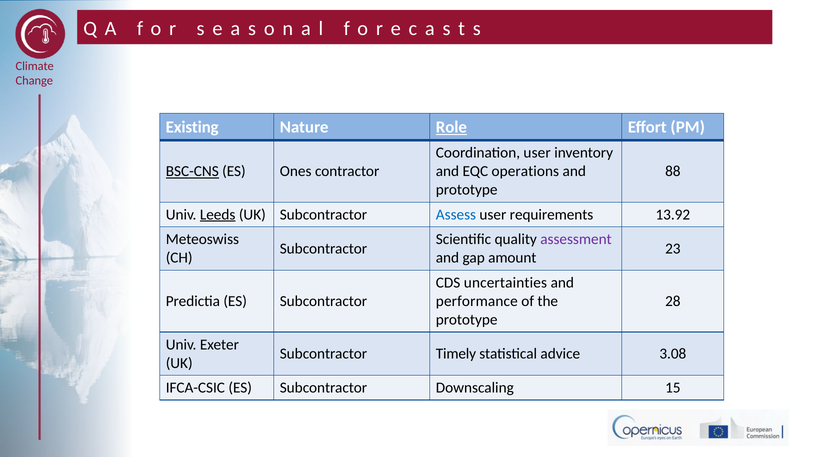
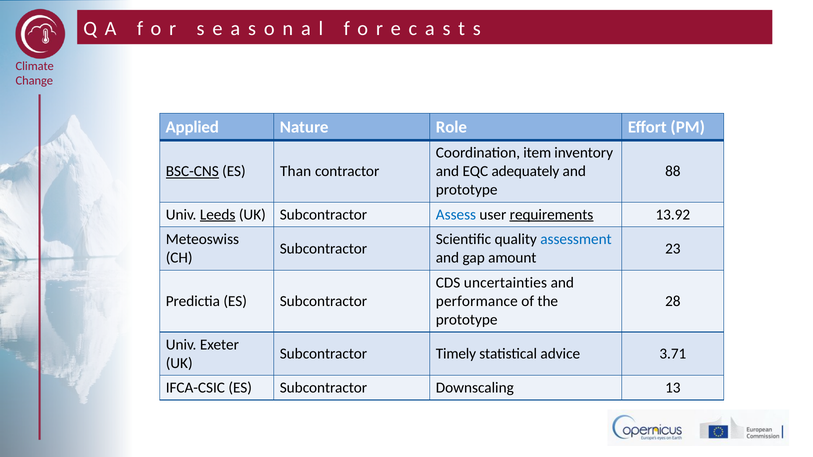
Existing: Existing -> Applied
Role underline: present -> none
Coordination user: user -> item
Ones: Ones -> Than
operations: operations -> adequately
requirements underline: none -> present
assessment colour: purple -> blue
3.08: 3.08 -> 3.71
15: 15 -> 13
